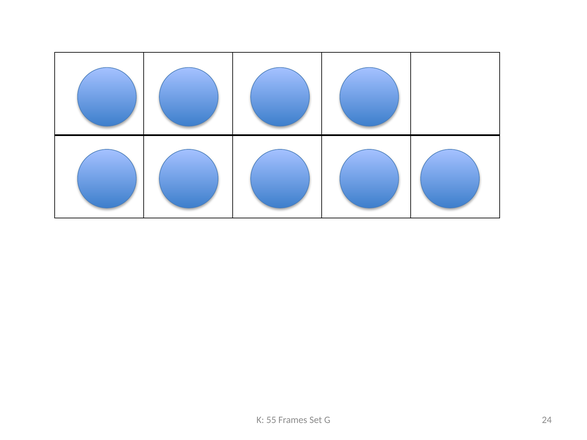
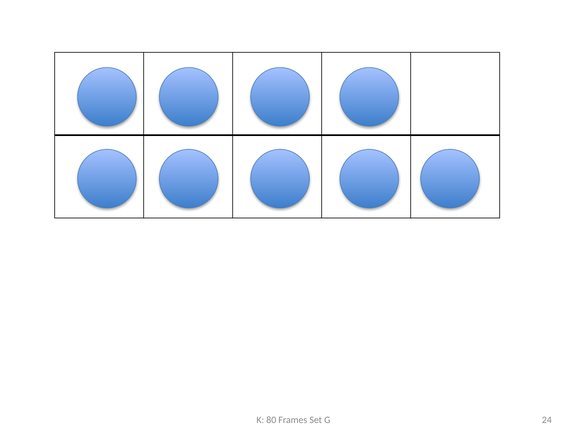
55: 55 -> 80
